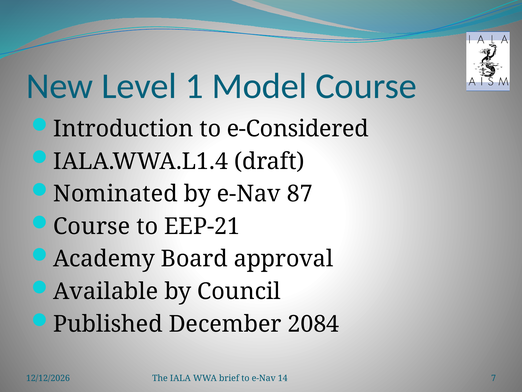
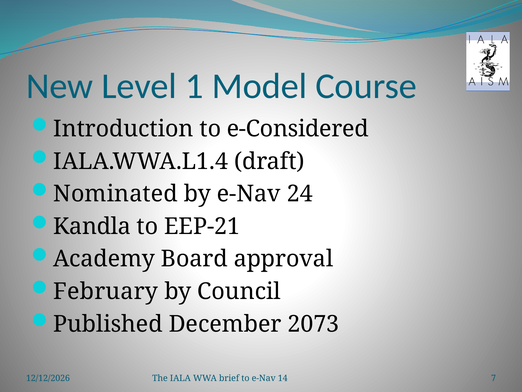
87: 87 -> 24
Course at (92, 226): Course -> Kandla
Available: Available -> February
2084: 2084 -> 2073
